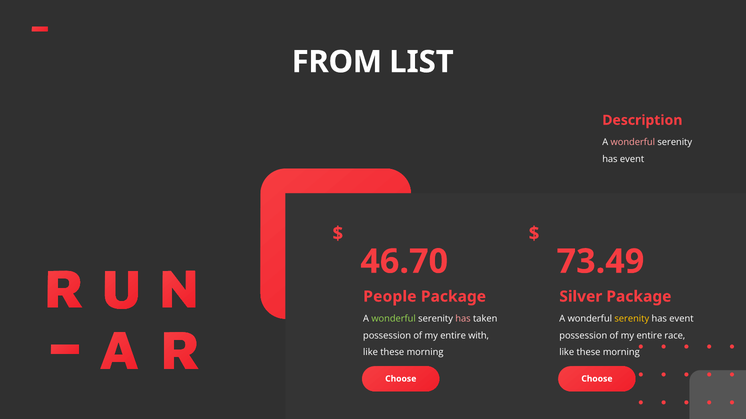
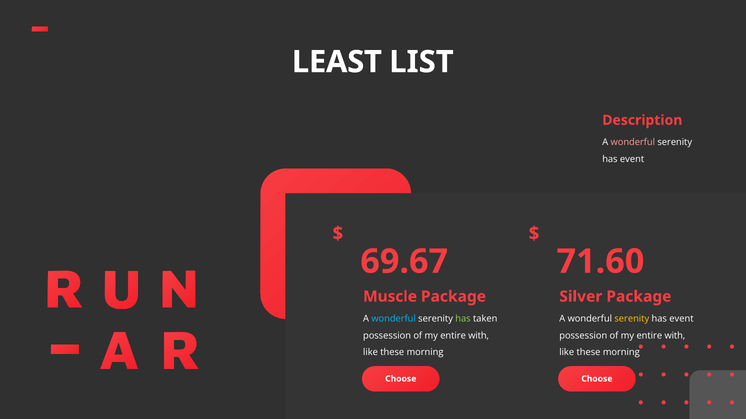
FROM: FROM -> LEAST
46.70: 46.70 -> 69.67
73.49: 73.49 -> 71.60
People: People -> Muscle
wonderful at (394, 319) colour: light green -> light blue
has at (463, 319) colour: pink -> light green
race at (675, 336): race -> with
